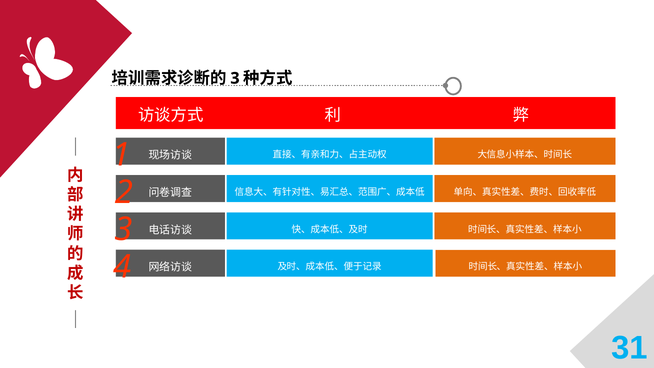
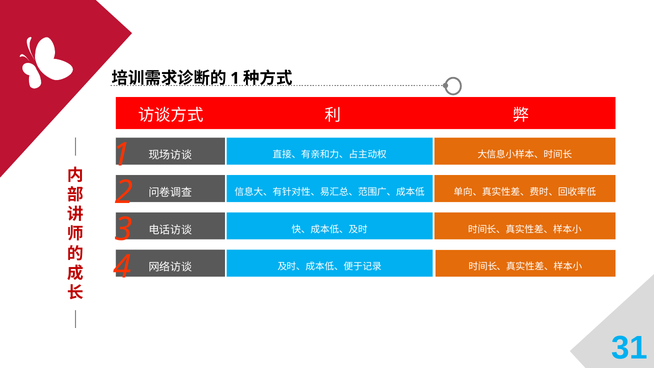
3 at (235, 78): 3 -> 1
